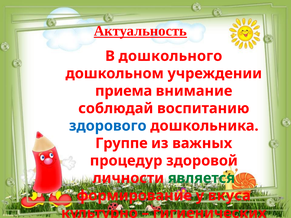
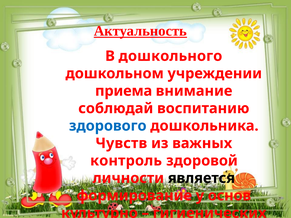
Группе: Группе -> Чувств
процедур: процедур -> контроль
является colour: green -> black
вкуса: вкуса -> основ
